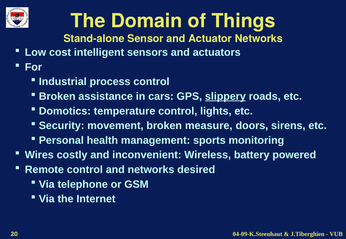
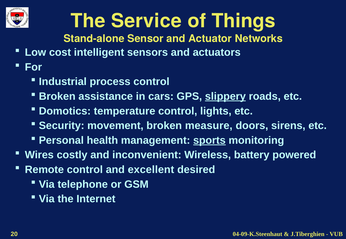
Domain: Domain -> Service
sports underline: none -> present
and networks: networks -> excellent
